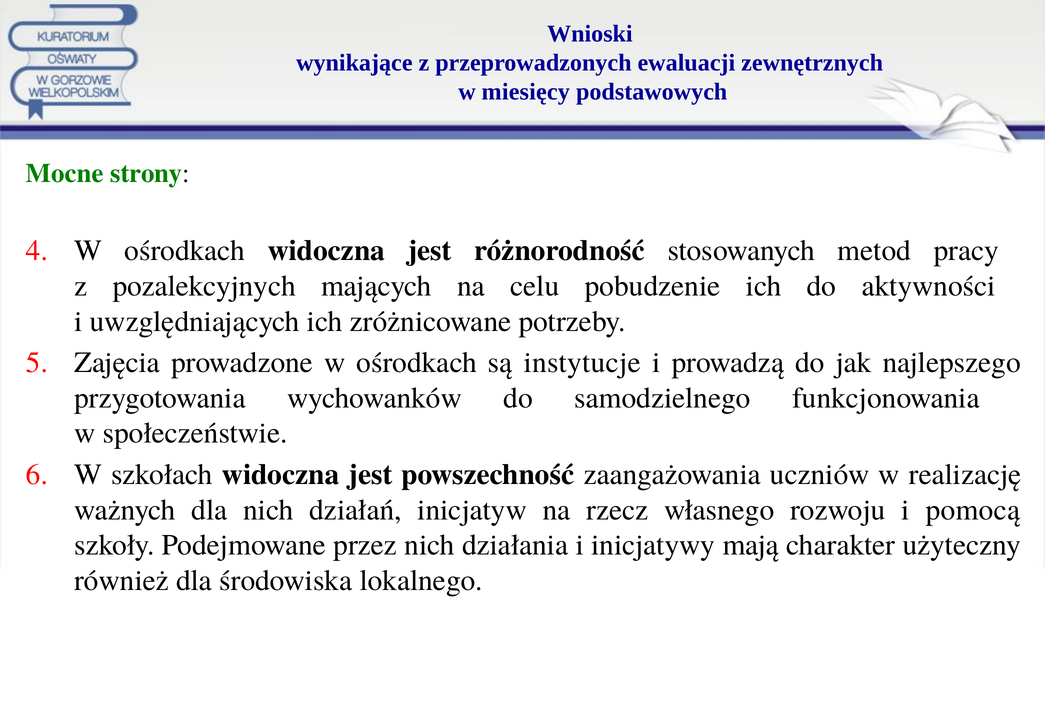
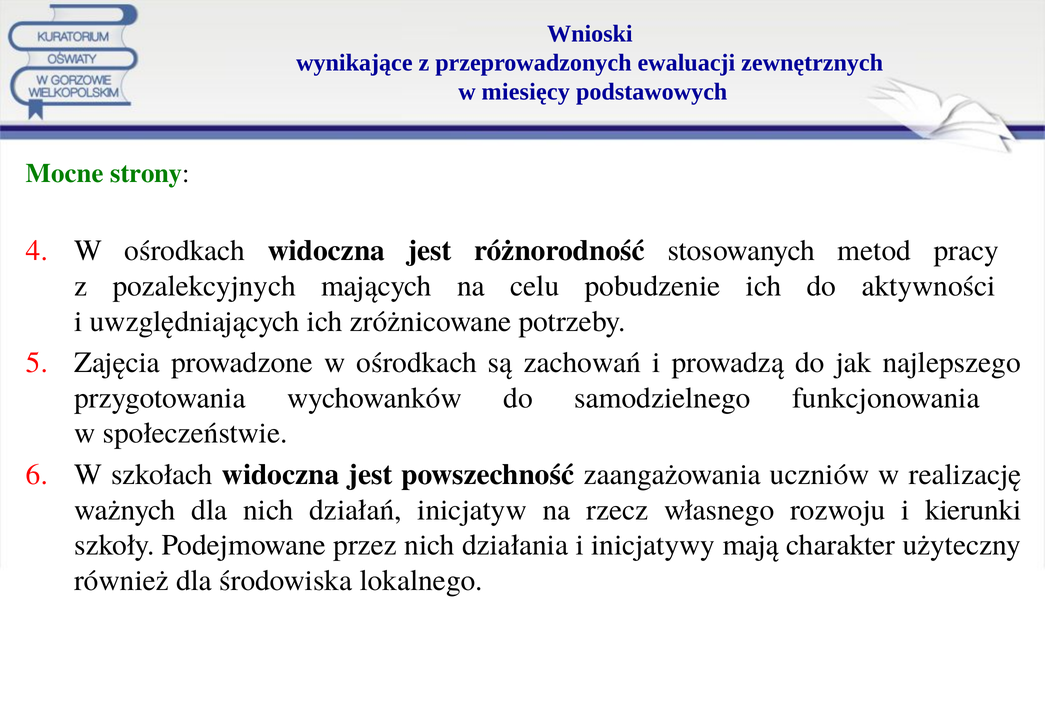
instytucje: instytucje -> zachowań
pomocą: pomocą -> kierunki
